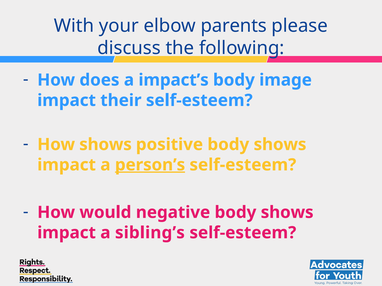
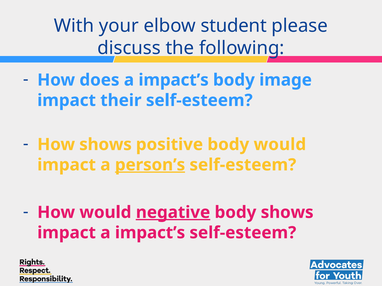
parents: parents -> student
positive body shows: shows -> would
negative underline: none -> present
impact a sibling’s: sibling’s -> impact’s
